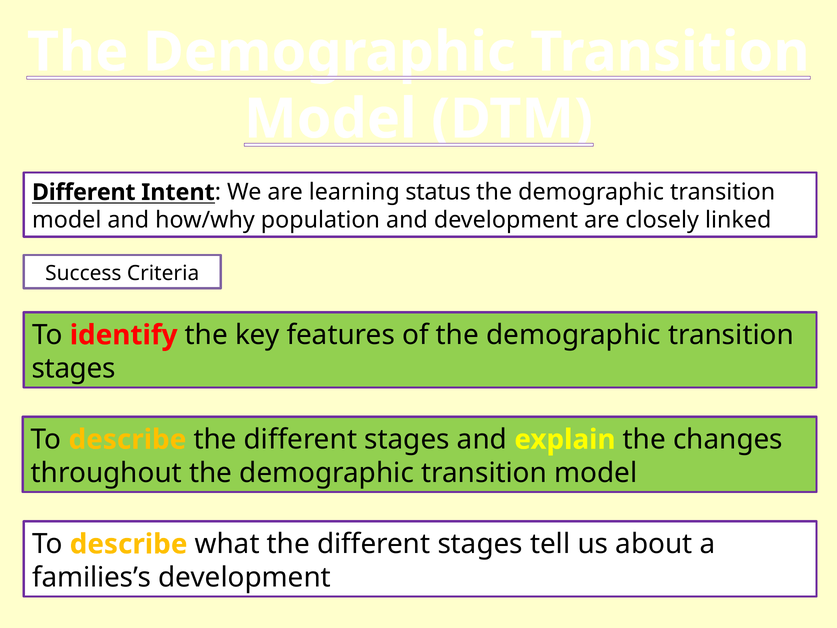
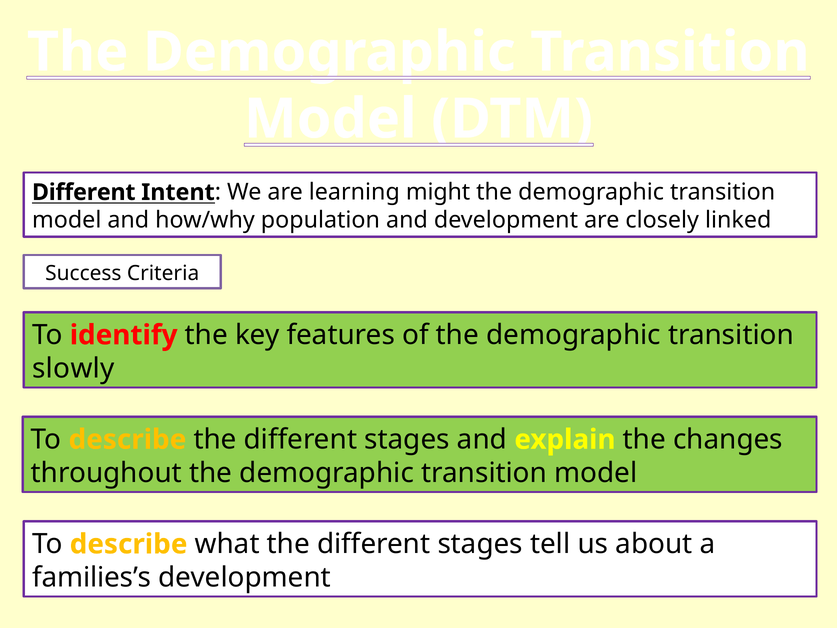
status: status -> might
stages at (74, 368): stages -> slowly
